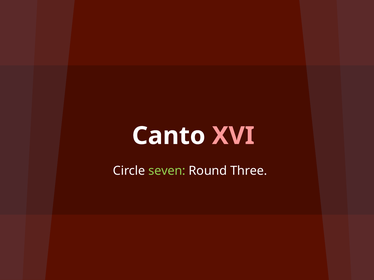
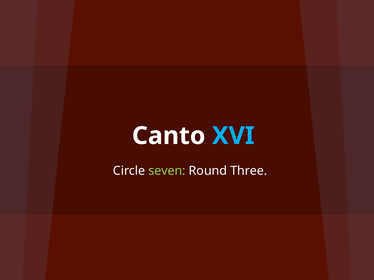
XVI colour: pink -> light blue
